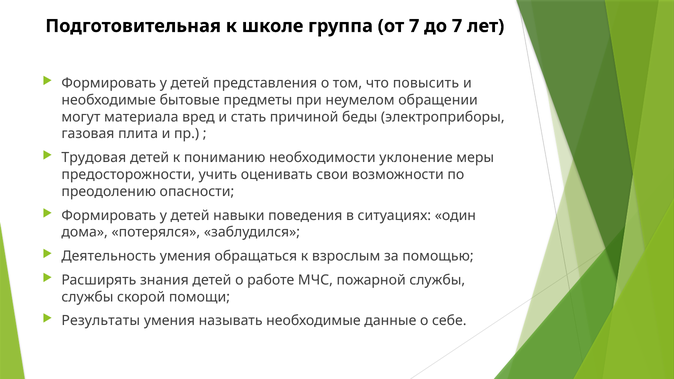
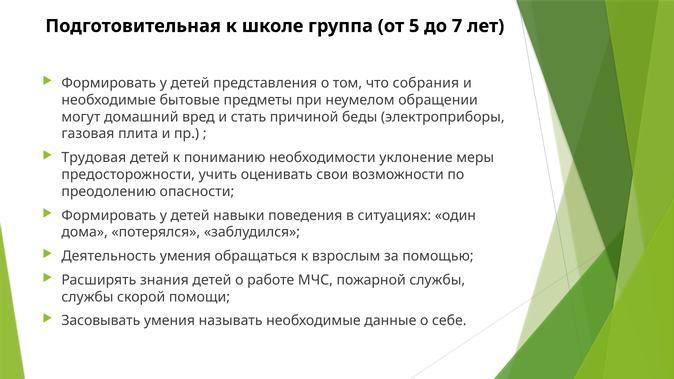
от 7: 7 -> 5
повысить: повысить -> собрания
материала: материала -> домашний
Результаты: Результаты -> Засовывать
